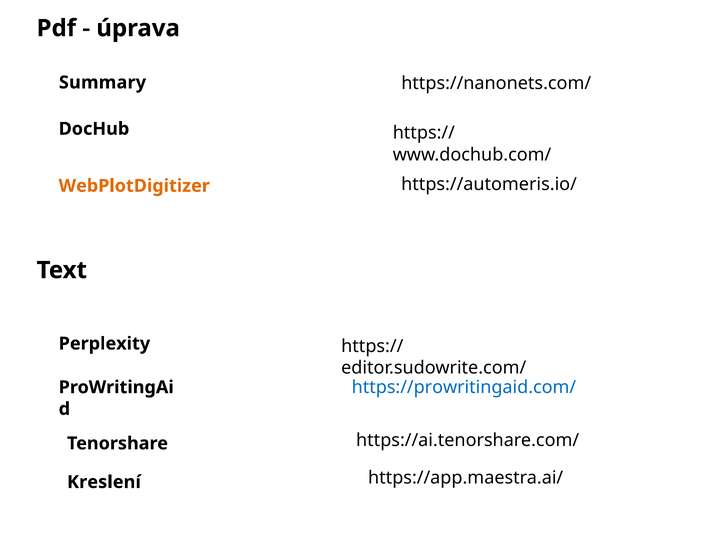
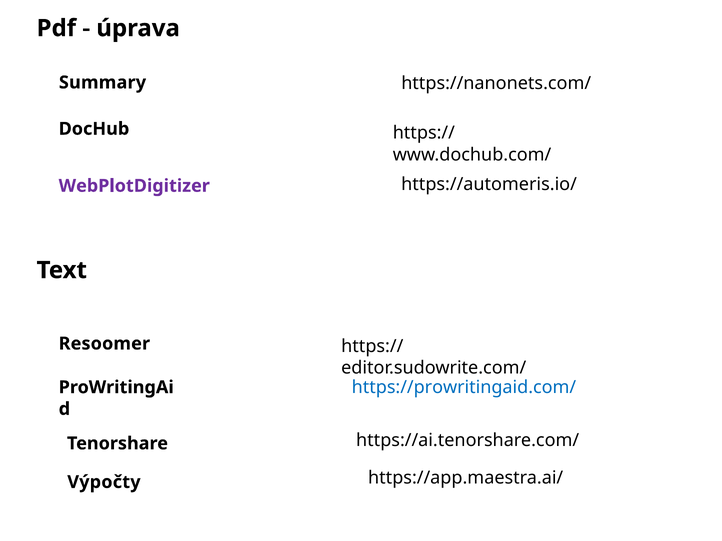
WebPlotDigitizer colour: orange -> purple
Perplexity: Perplexity -> Resoomer
Kreslení: Kreslení -> Výpočty
